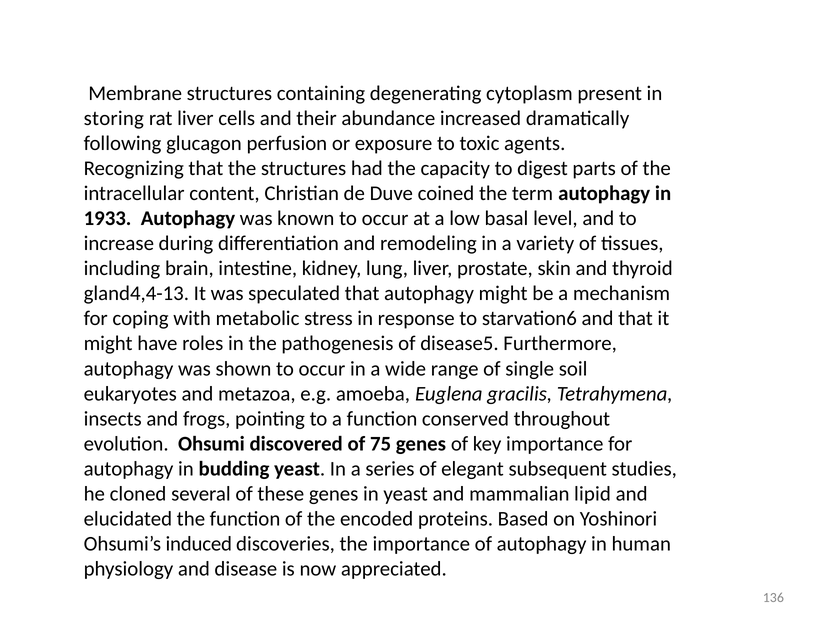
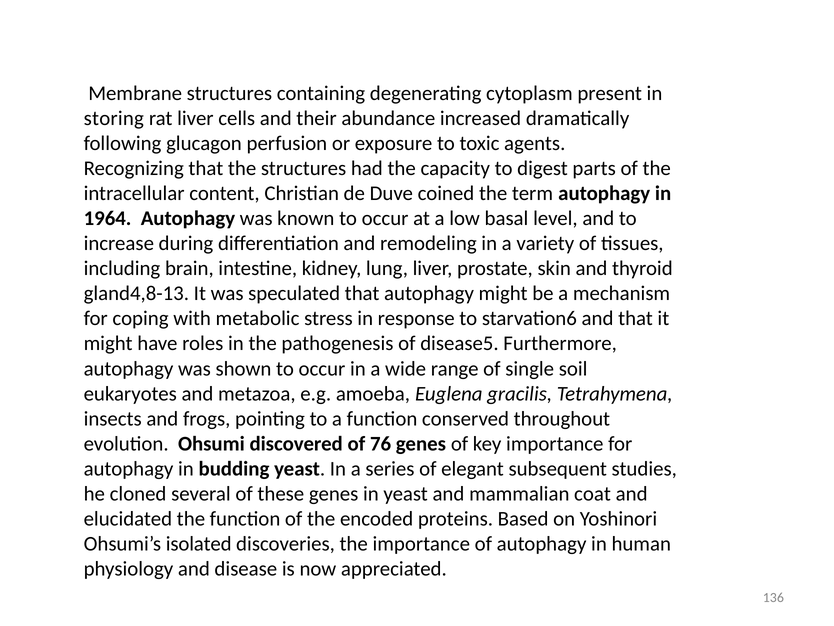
1933: 1933 -> 1964
gland4,4-13: gland4,4-13 -> gland4,8-13
75: 75 -> 76
lipid: lipid -> coat
induced: induced -> isolated
